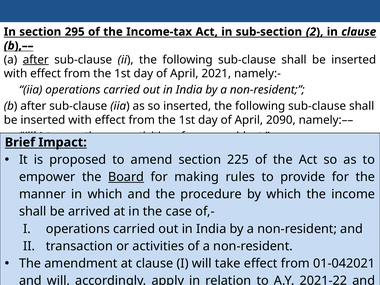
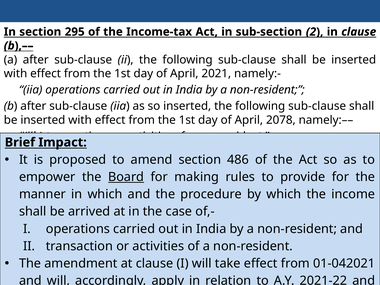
after at (36, 60) underline: present -> none
2090: 2090 -> 2078
225: 225 -> 486
